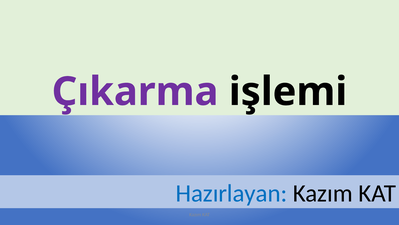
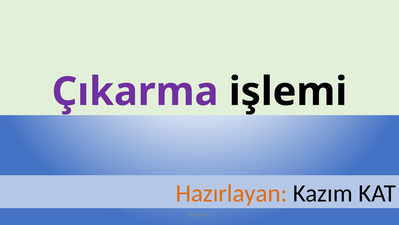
Hazırlayan colour: blue -> orange
